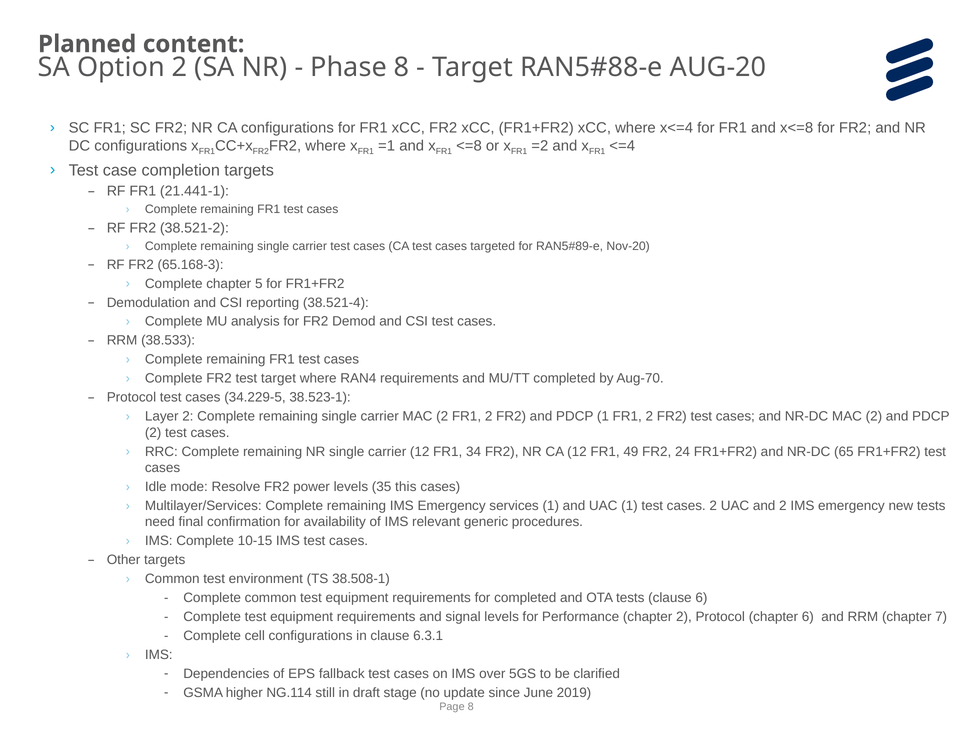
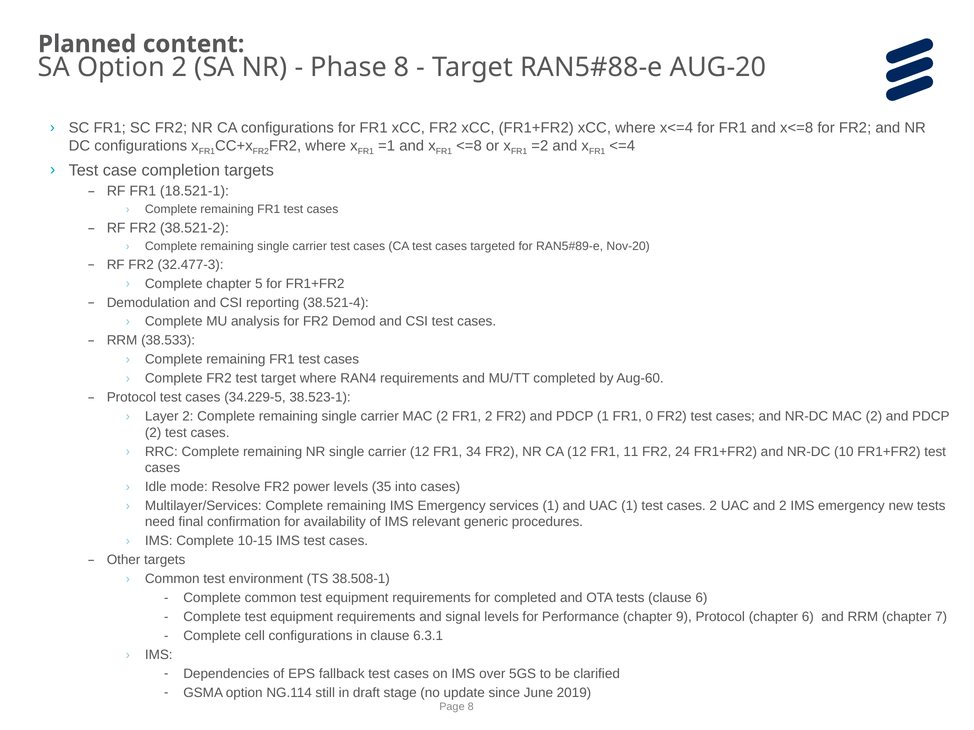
21.441-1: 21.441-1 -> 18.521-1
65.168-3: 65.168-3 -> 32.477-3
Aug-70: Aug-70 -> Aug-60
1 FR1 2: 2 -> 0
49: 49 -> 11
65: 65 -> 10
this: this -> into
chapter 2: 2 -> 9
GSMA higher: higher -> option
